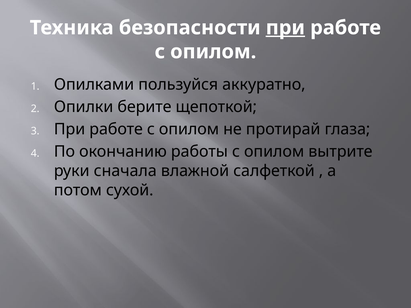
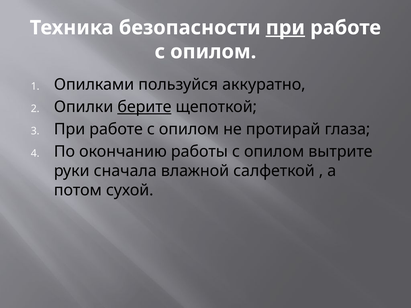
берите underline: none -> present
